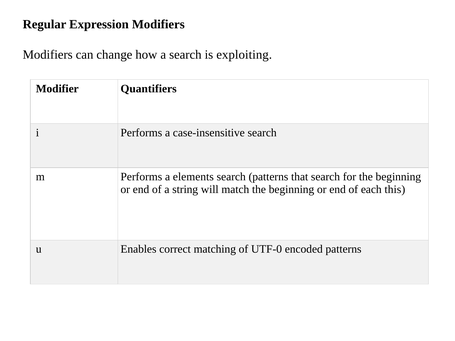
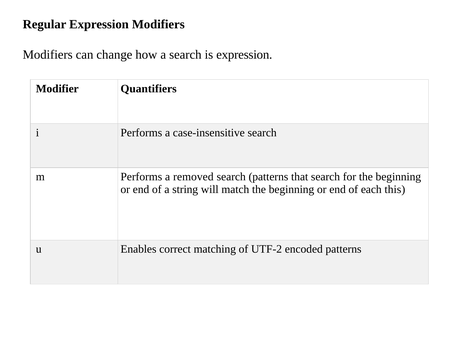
is exploiting: exploiting -> expression
elements: elements -> removed
UTF-0: UTF-0 -> UTF-2
